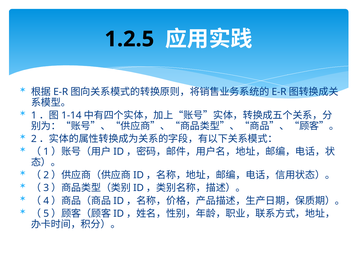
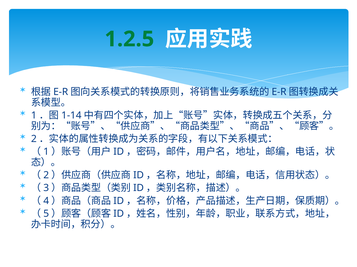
1.2.5 colour: black -> green
